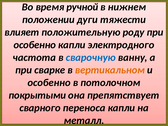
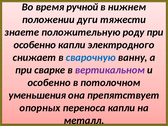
влияет: влияет -> знаете
частота: частота -> снижает
вертикальном colour: orange -> purple
покрытыми: покрытыми -> уменьшения
сварного: сварного -> опорных
